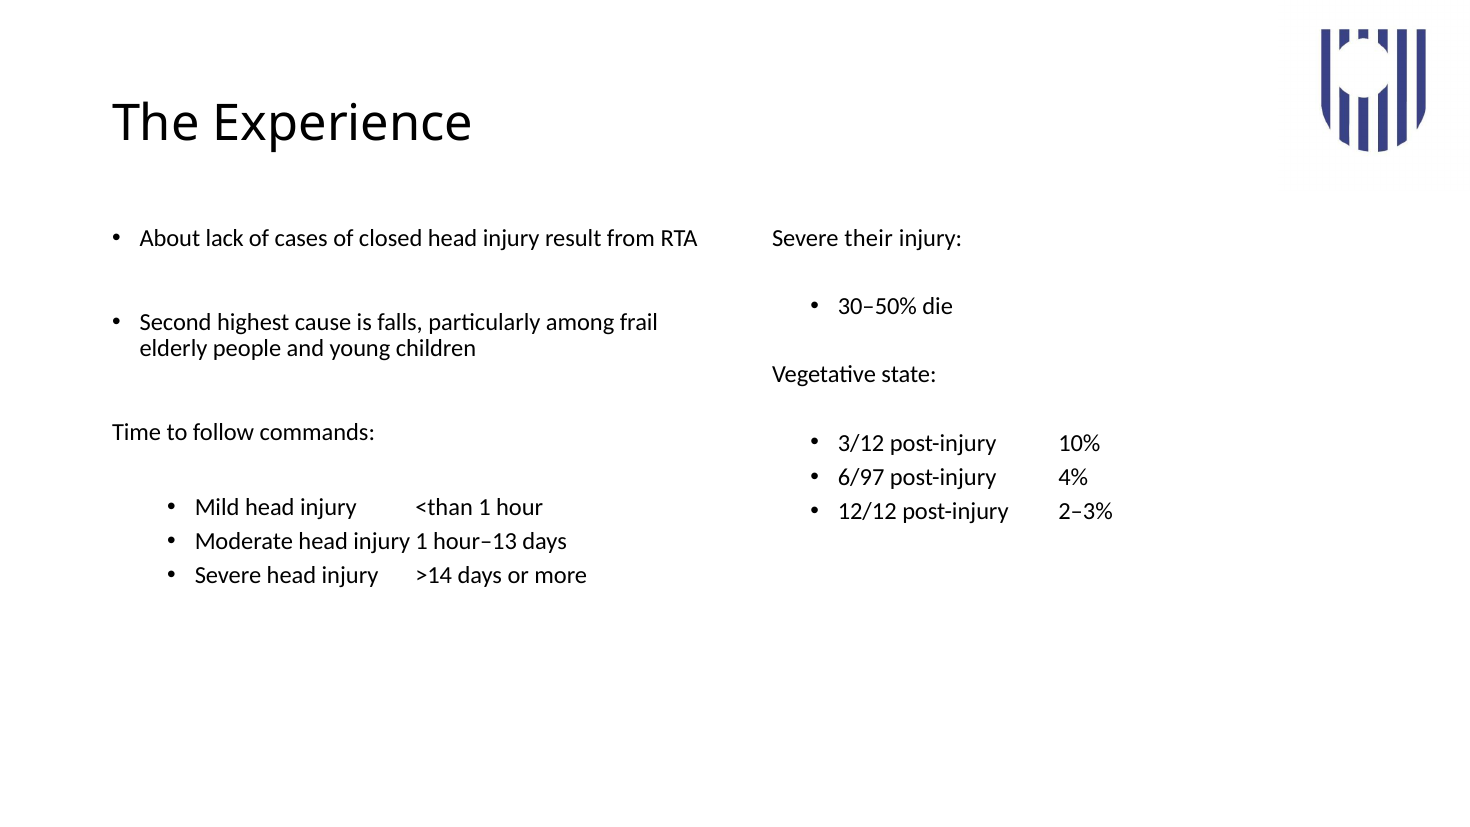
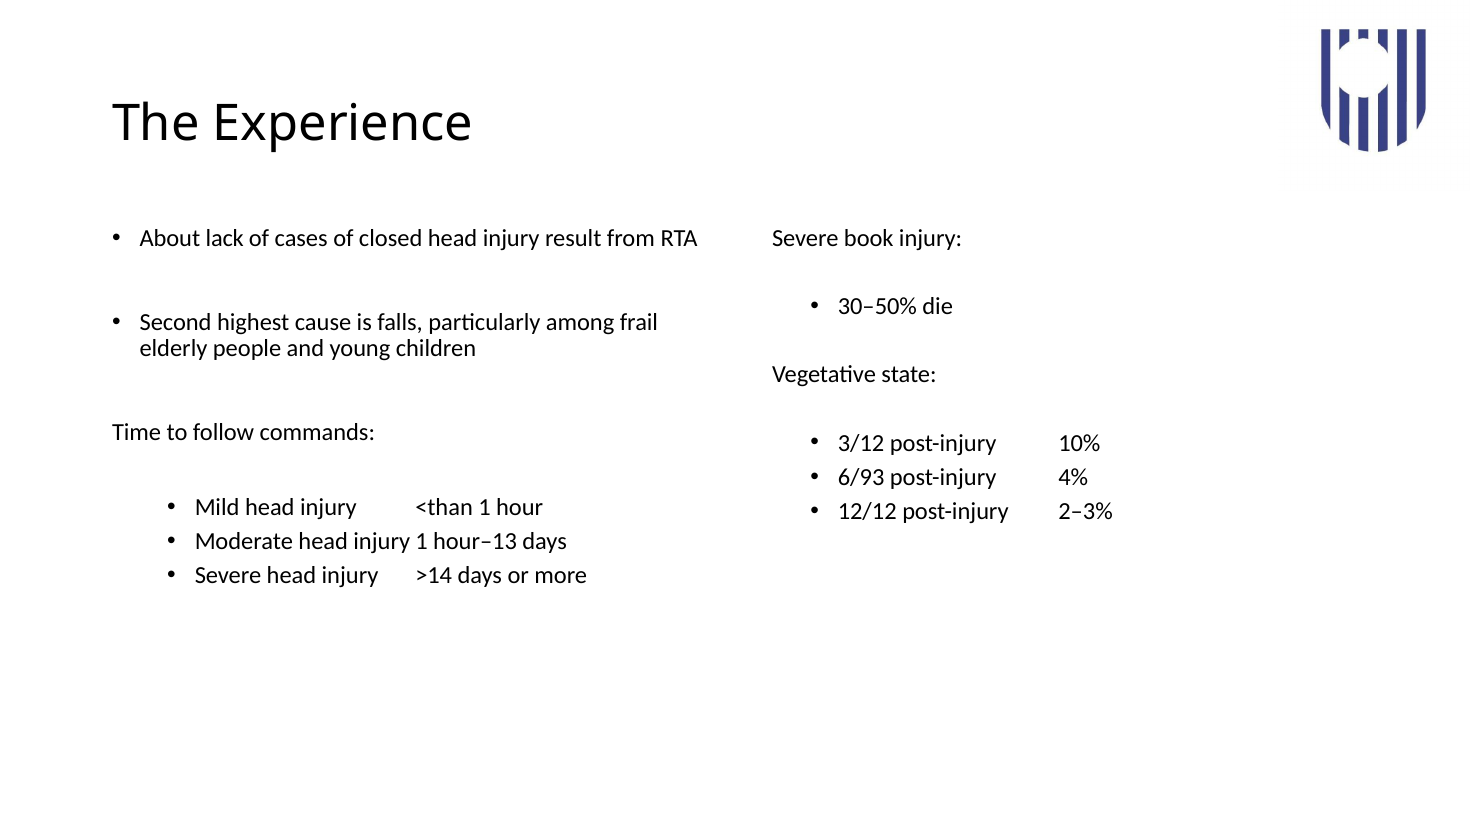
their: their -> book
6/97: 6/97 -> 6/93
